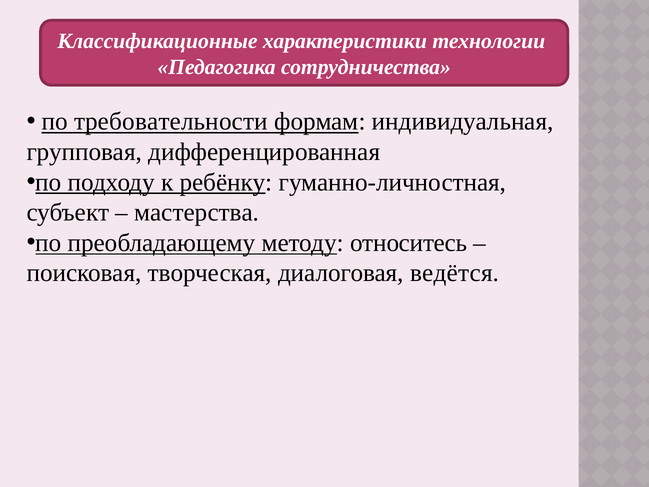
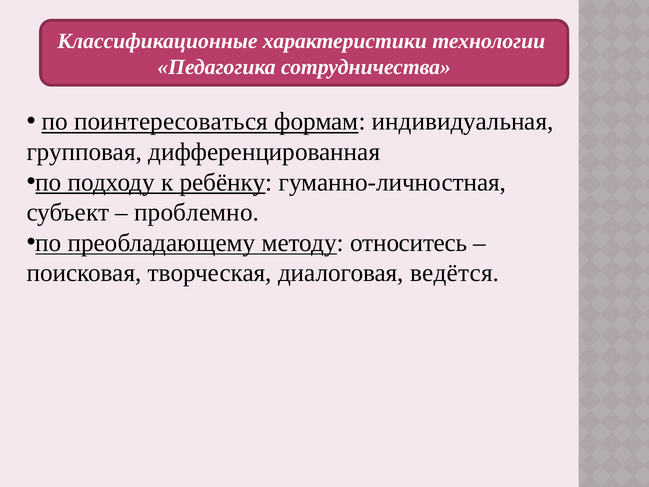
требовательности: требовательности -> поинтересоваться
мастерства: мастерства -> проблемно
